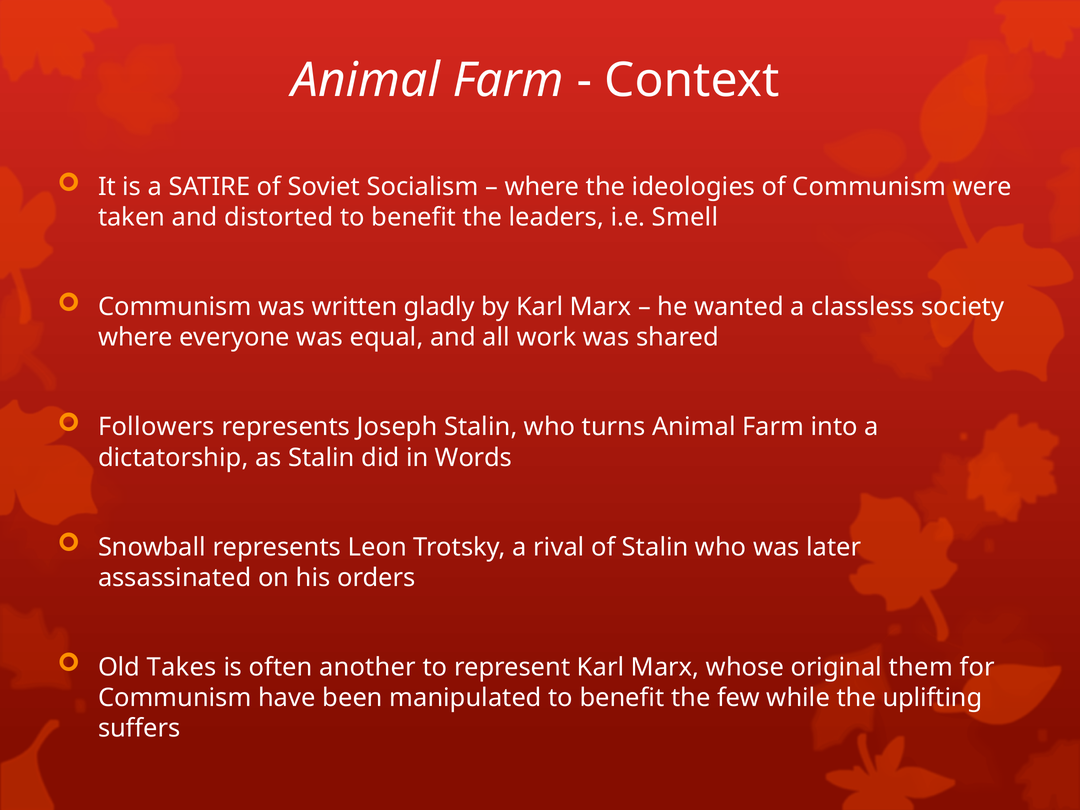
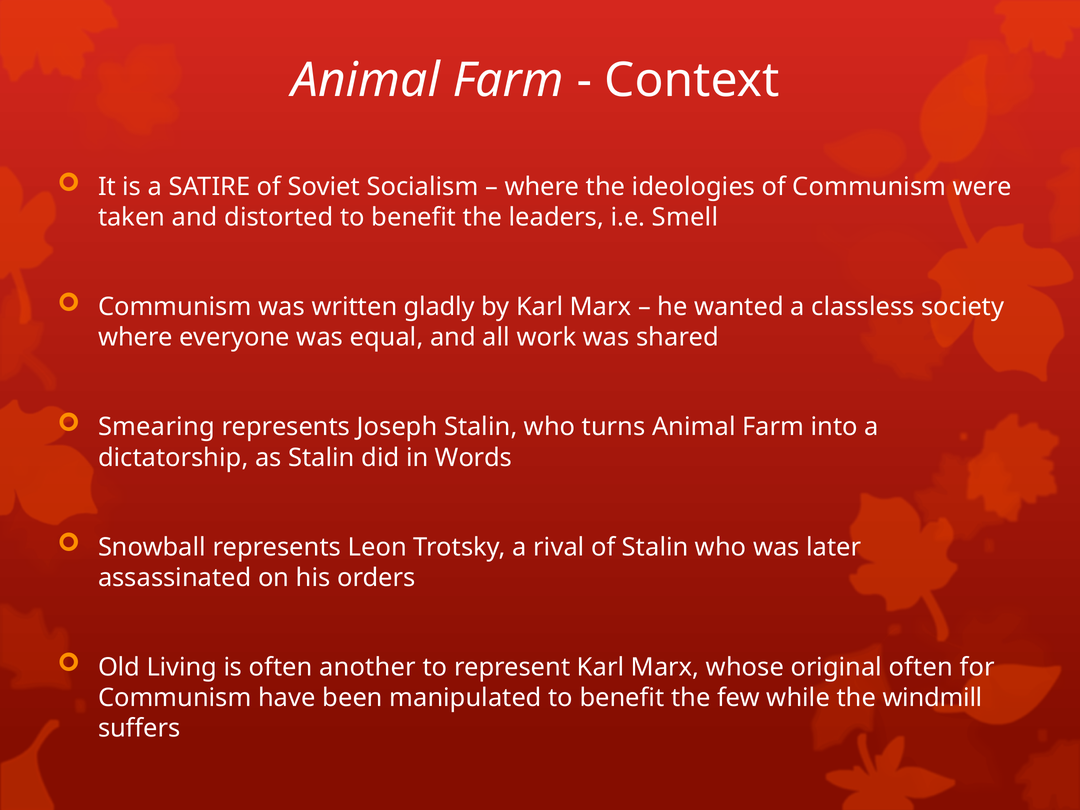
Followers: Followers -> Smearing
Takes: Takes -> Living
original them: them -> often
uplifting: uplifting -> windmill
